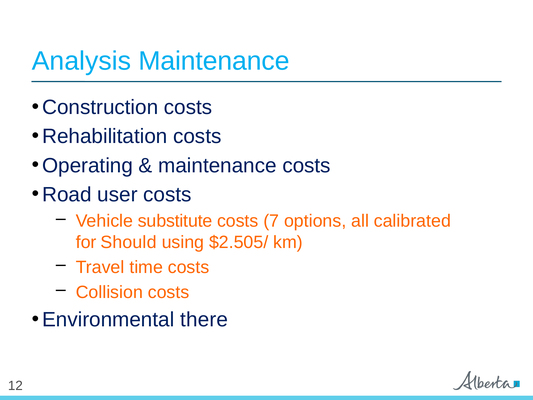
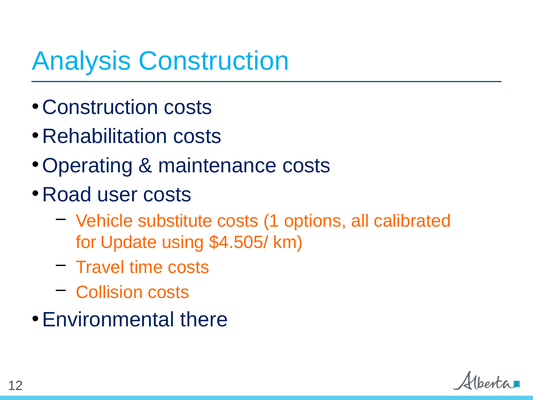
Analysis Maintenance: Maintenance -> Construction
7: 7 -> 1
Should: Should -> Update
$2.505/: $2.505/ -> $4.505/
